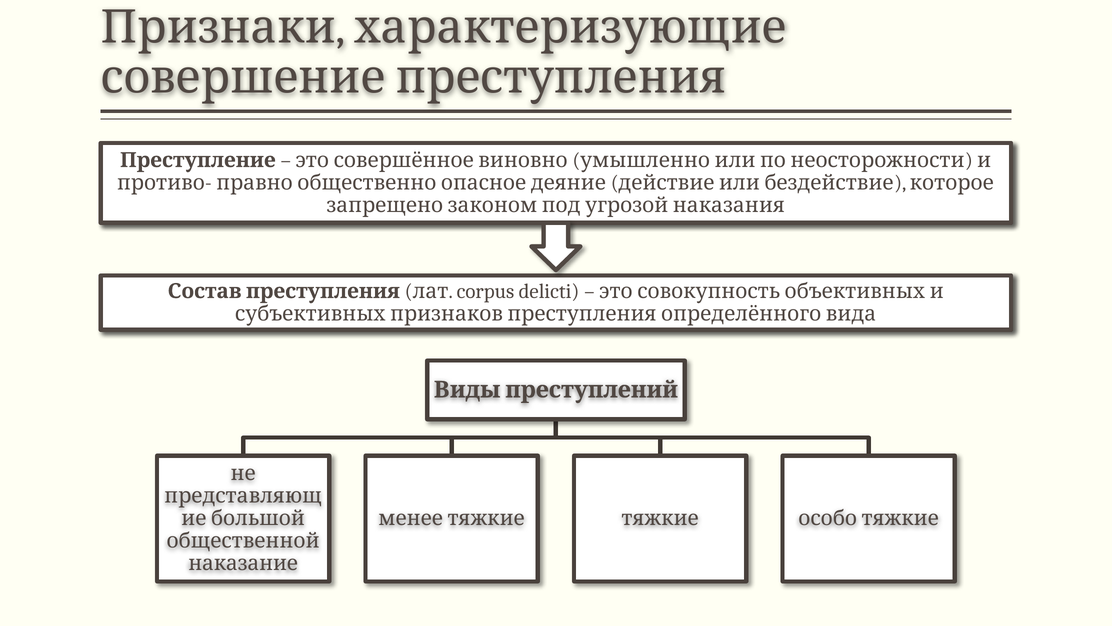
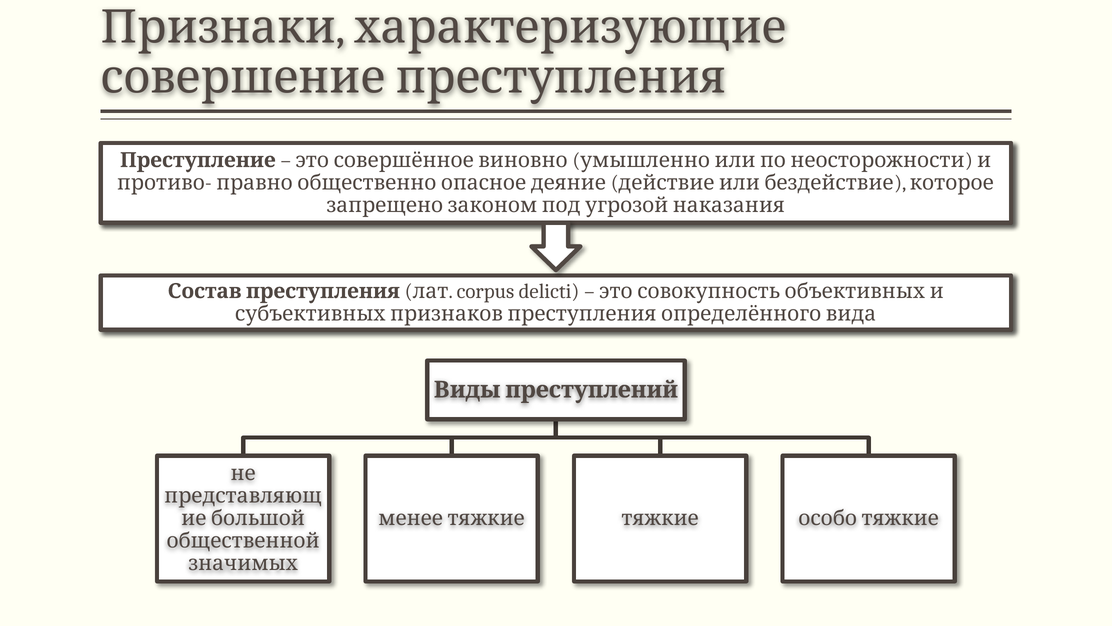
наказание: наказание -> значимых
